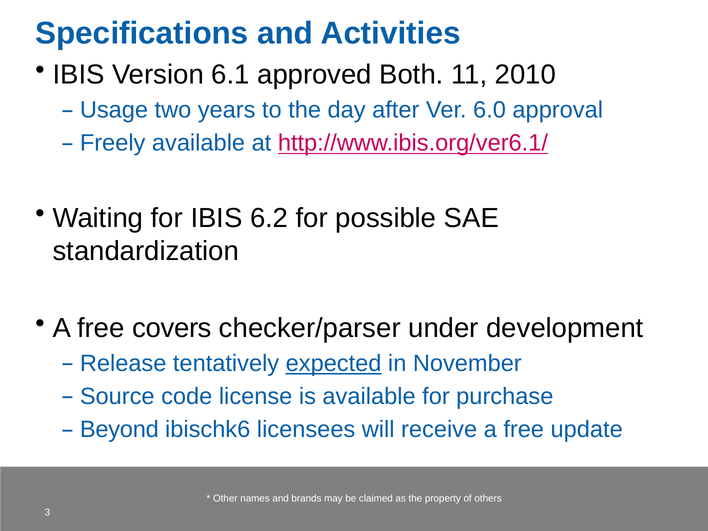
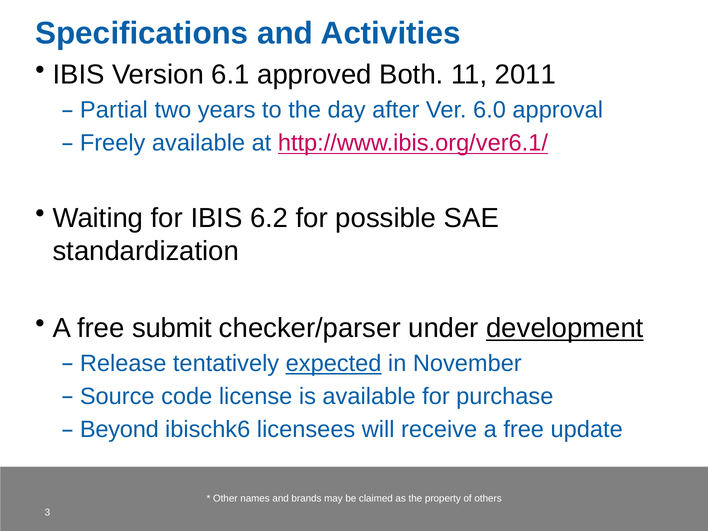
2010: 2010 -> 2011
Usage: Usage -> Partial
covers: covers -> submit
development underline: none -> present
